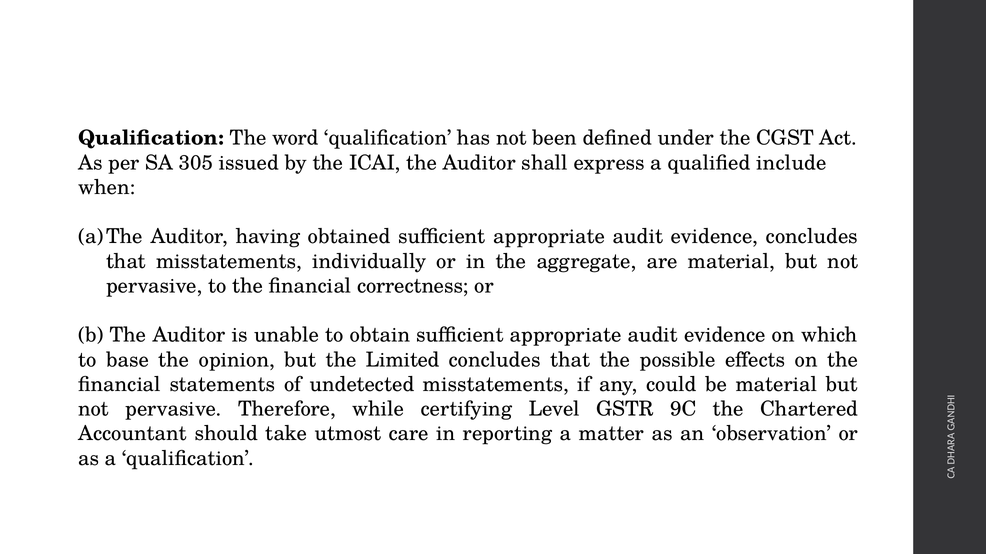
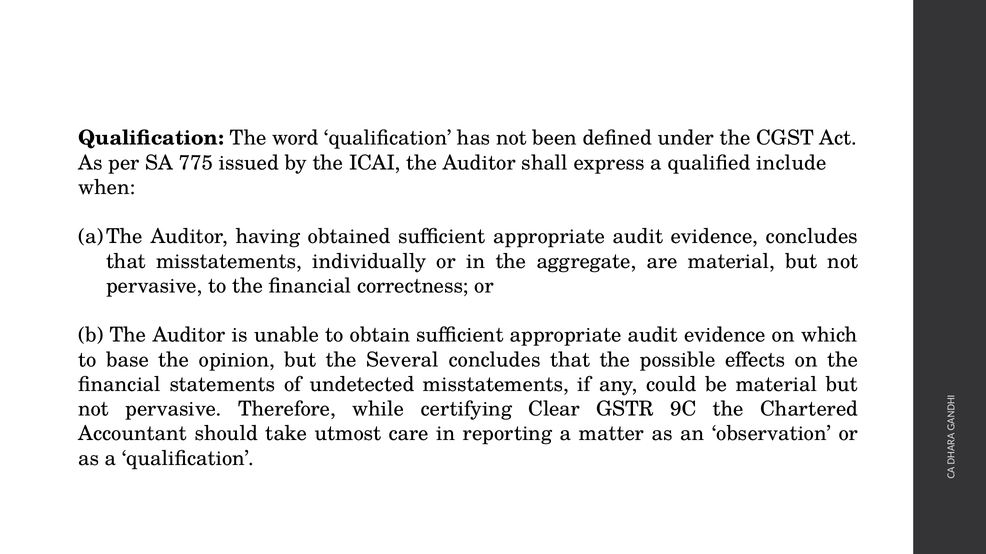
305: 305 -> 775
Limited: Limited -> Several
Level: Level -> Clear
